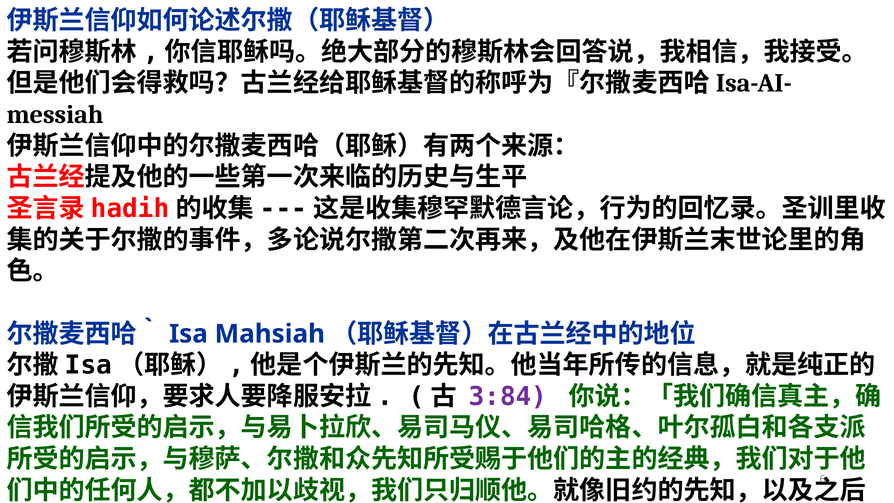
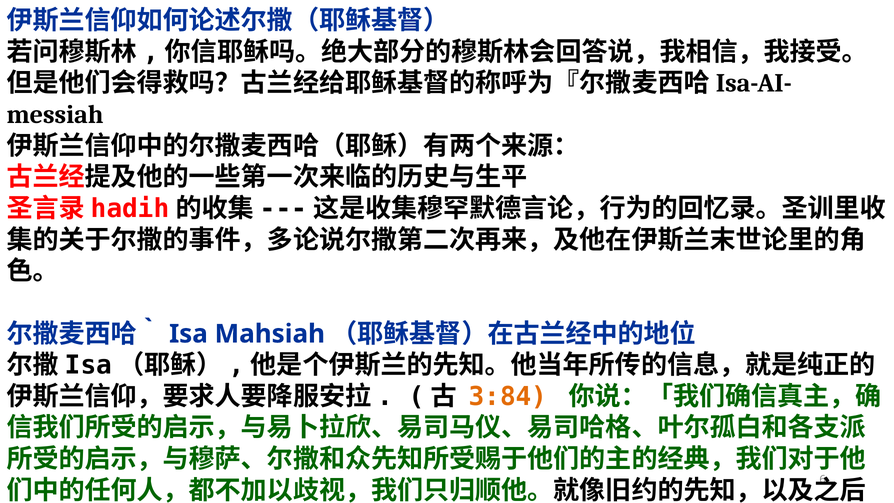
3:84 colour: purple -> orange
